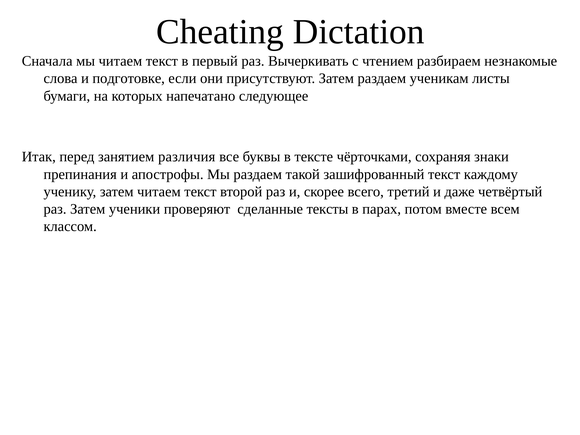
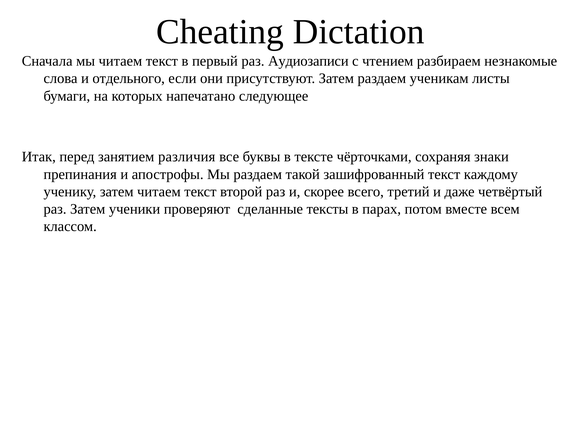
Вычеркивать: Вычеркивать -> Аудиозаписи
подготовке: подготовке -> отдельного
